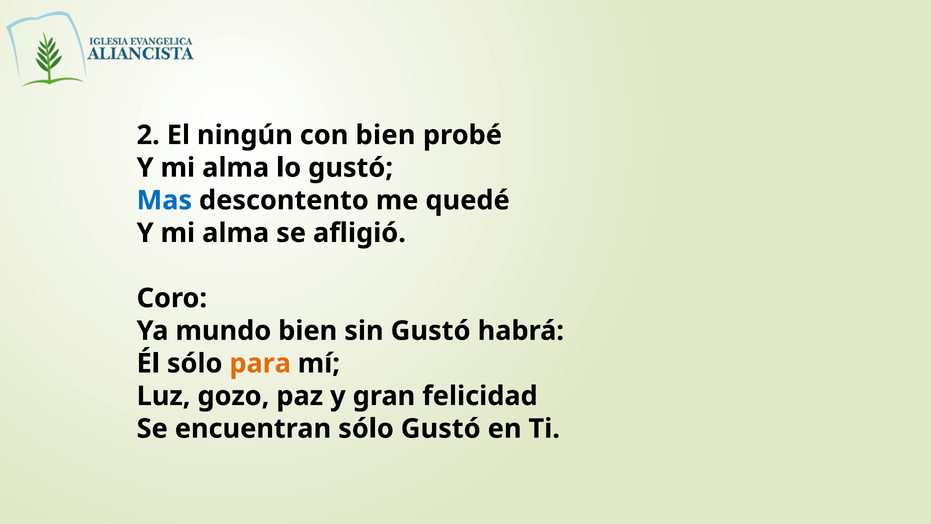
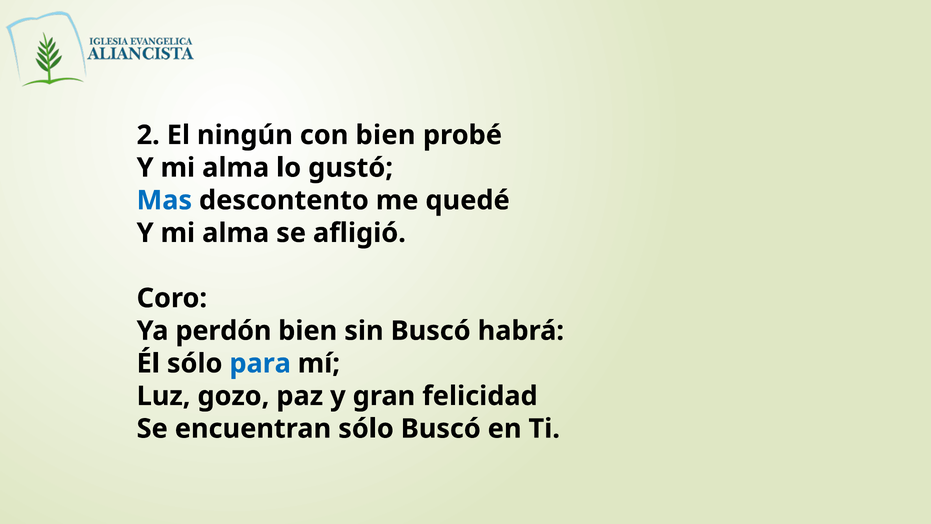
mundo: mundo -> perdón
sin Gustó: Gustó -> Buscó
para colour: orange -> blue
sólo Gustó: Gustó -> Buscó
